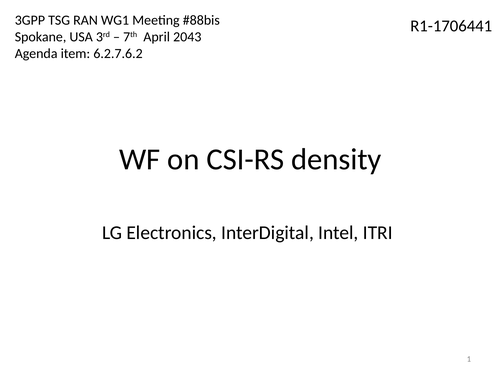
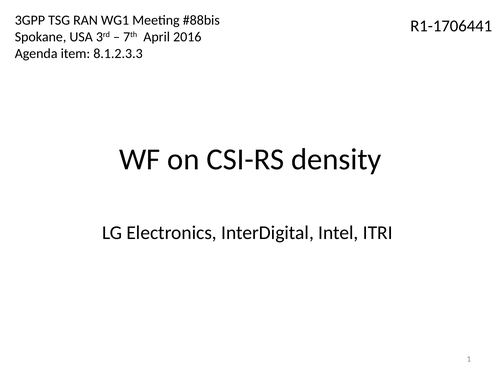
2043: 2043 -> 2016
6.2.7.6.2: 6.2.7.6.2 -> 8.1.2.3.3
